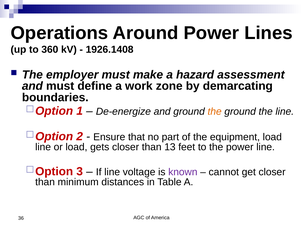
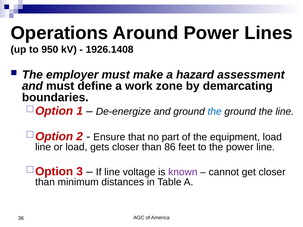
360: 360 -> 950
the at (215, 112) colour: orange -> blue
13: 13 -> 86
